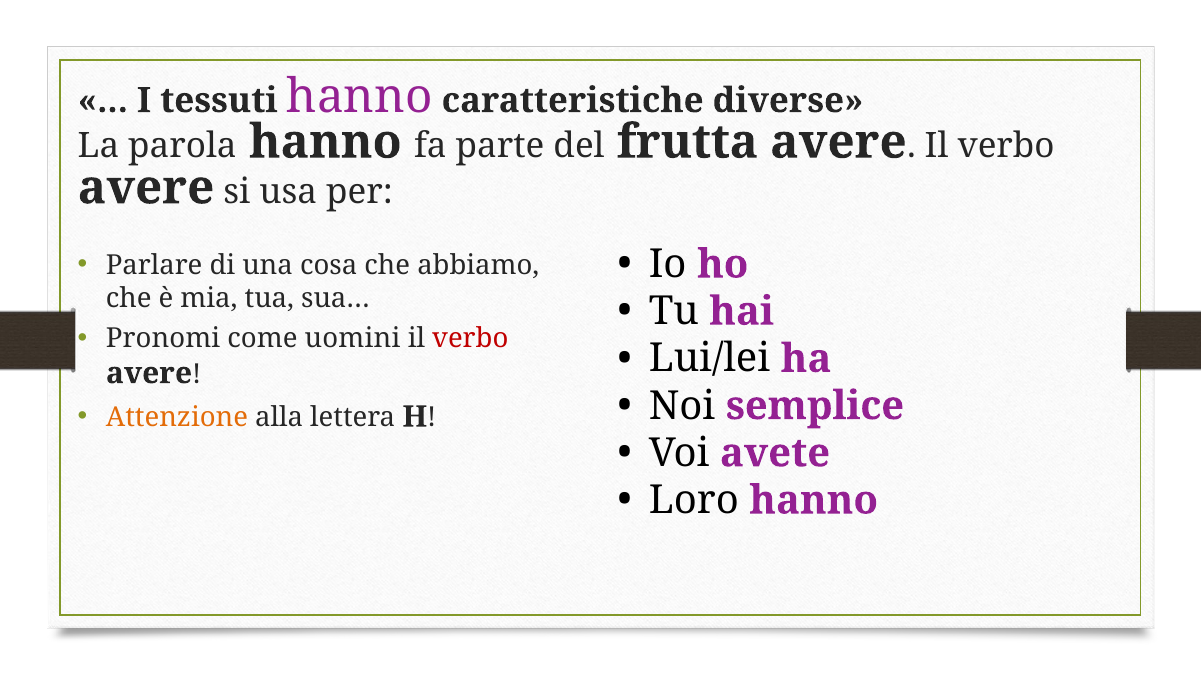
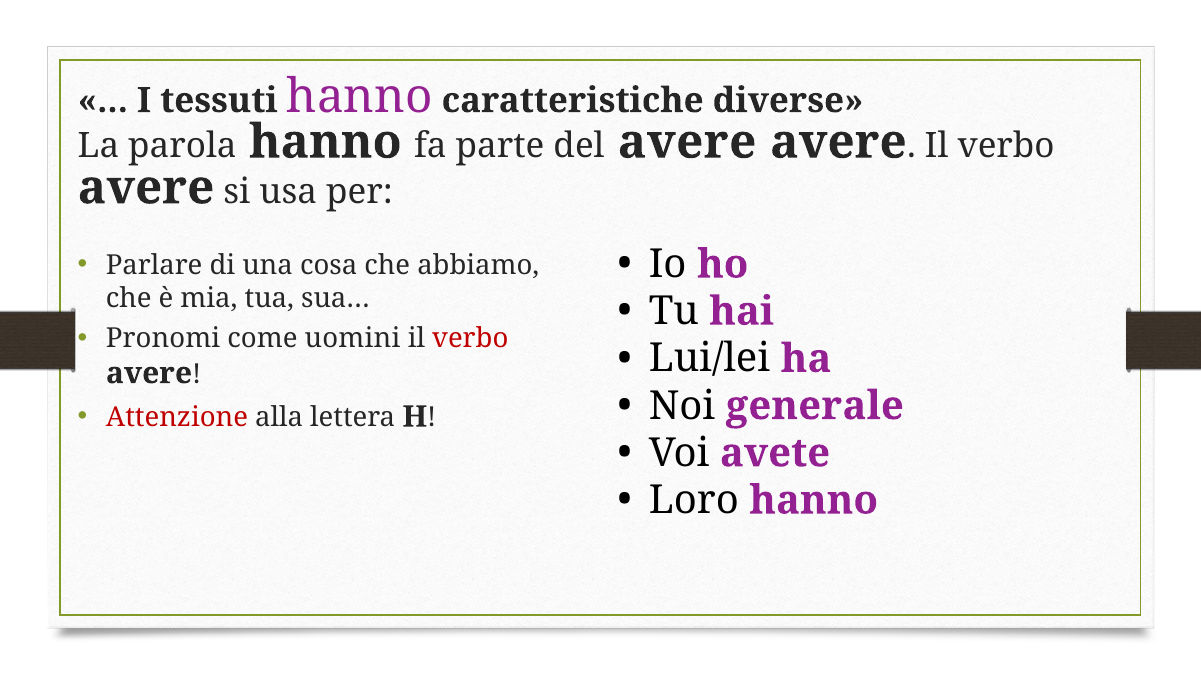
del frutta: frutta -> avere
semplice: semplice -> generale
Attenzione colour: orange -> red
